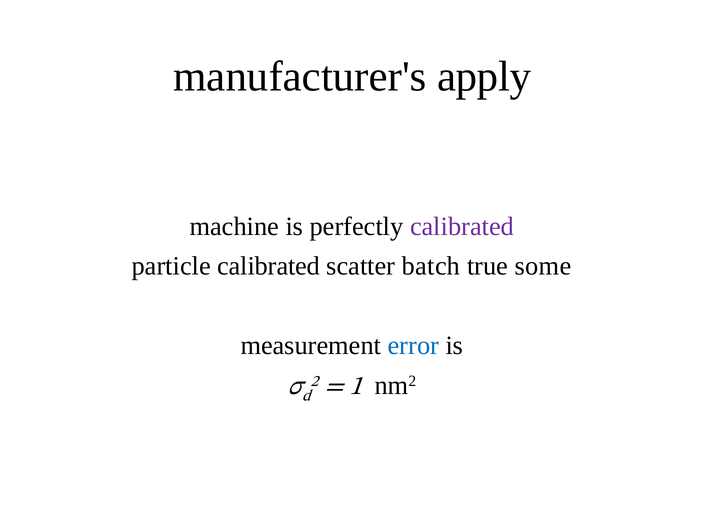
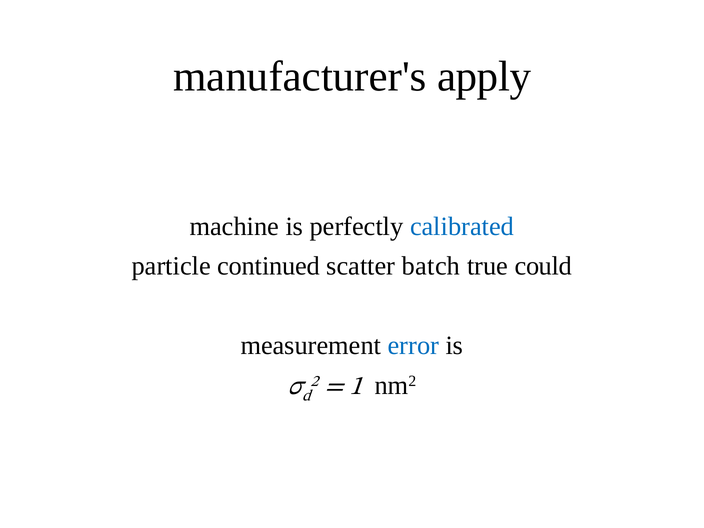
calibrated at (462, 227) colour: purple -> blue
particle calibrated: calibrated -> continued
some: some -> could
